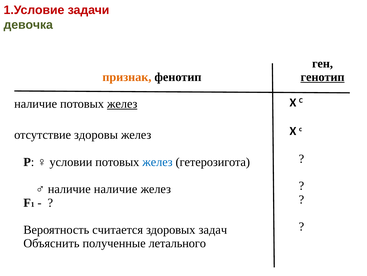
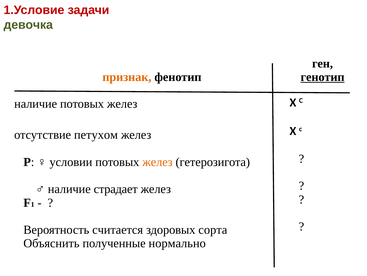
желез at (122, 103) underline: present -> none
здоровы: здоровы -> петухом
желез at (157, 162) colour: blue -> orange
наличие наличие: наличие -> страдает
задач: задач -> сорта
летального: летального -> нормально
